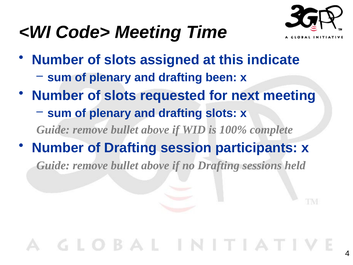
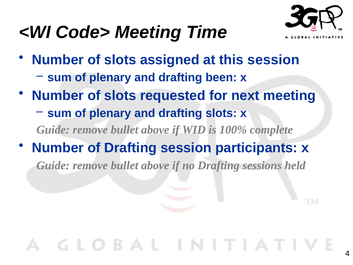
this indicate: indicate -> session
